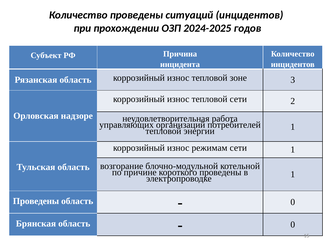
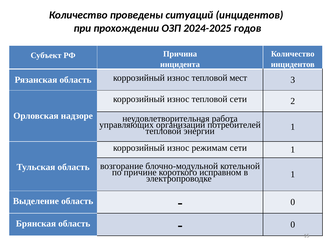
зоне: зоне -> мест
короткого проведены: проведены -> исправном
Проведены at (36, 201): Проведены -> Выделение
